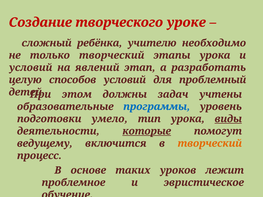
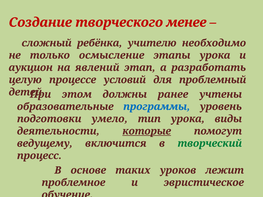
уроке: уроке -> менее
только творческий: творческий -> осмысление
условий at (31, 68): условий -> аукцион
способов: способов -> процессе
задач: задач -> ранее
виды underline: present -> none
творческий at (210, 144) colour: orange -> green
